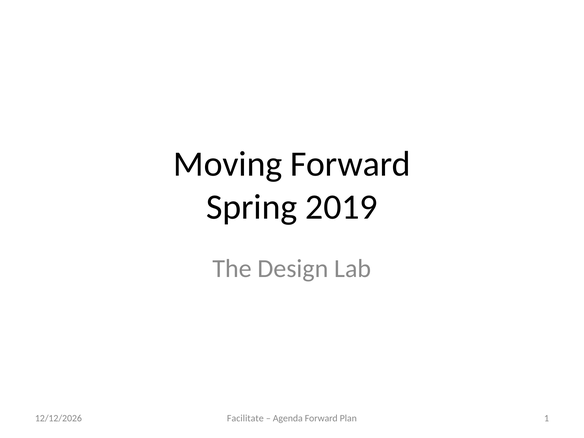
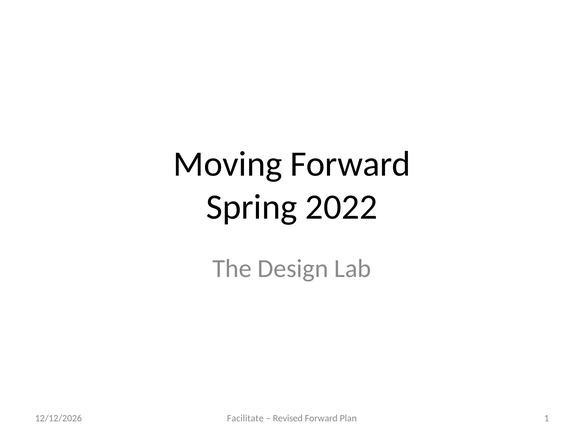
2019: 2019 -> 2022
Agenda: Agenda -> Revised
